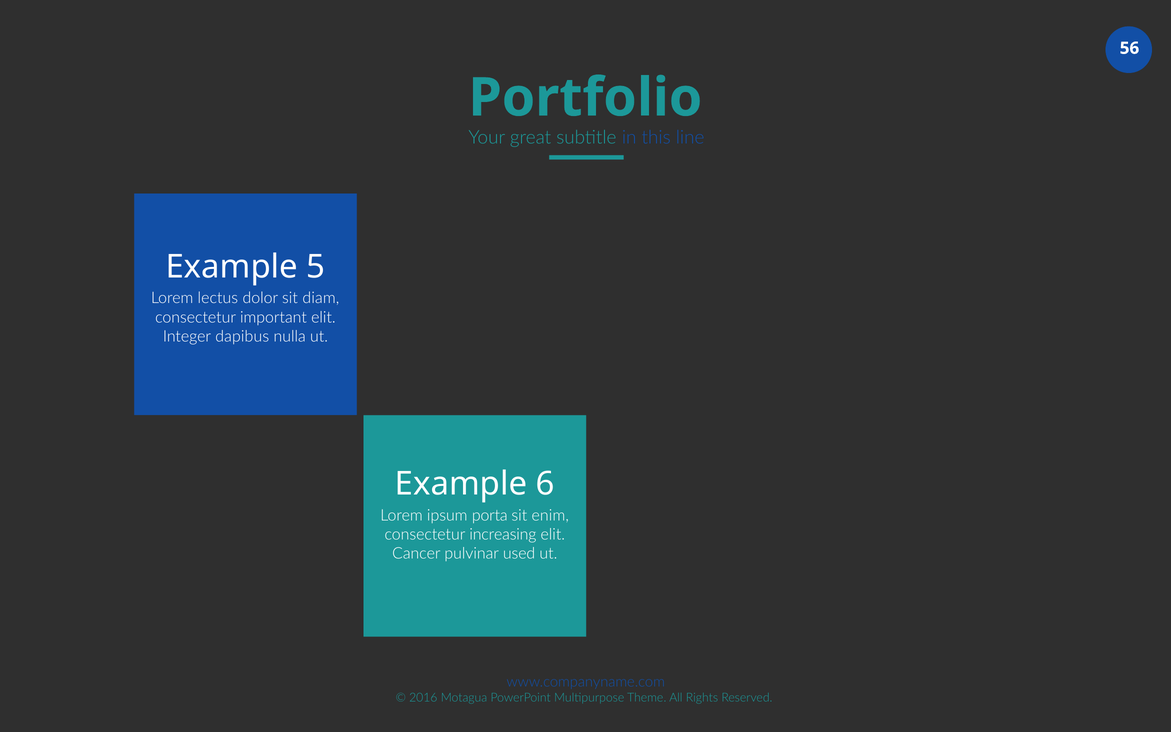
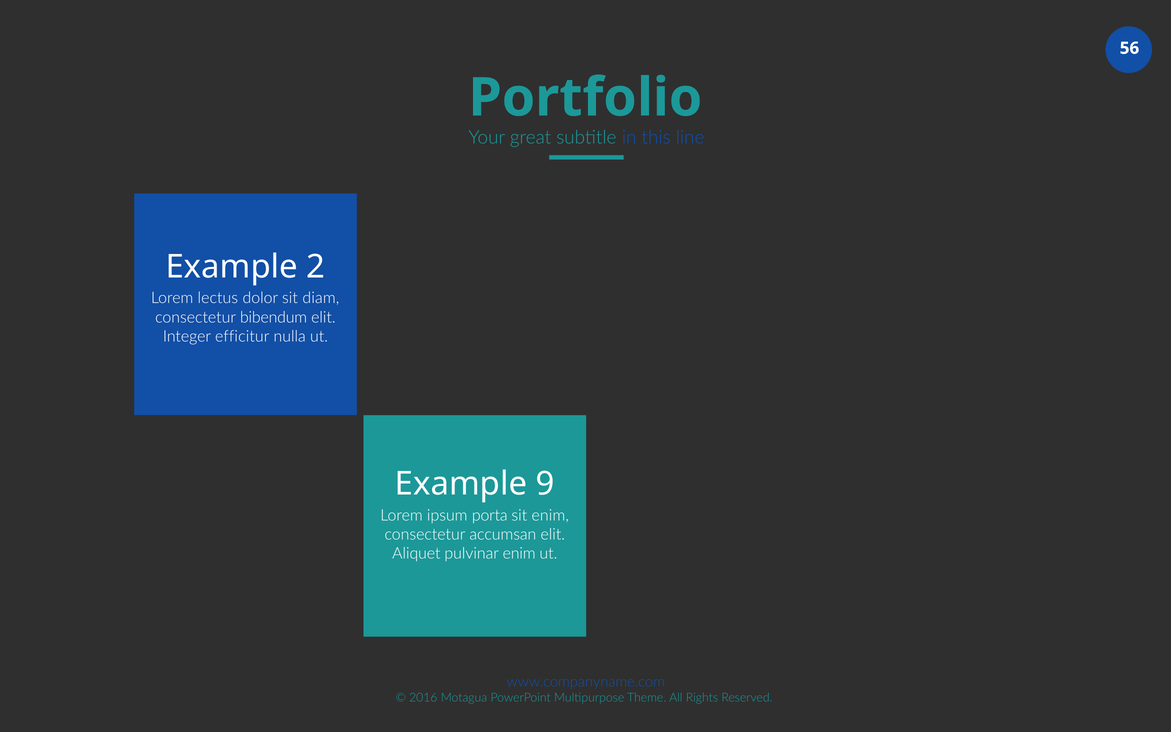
5: 5 -> 2
important: important -> bibendum
dapibus: dapibus -> efficitur
6: 6 -> 9
increasing: increasing -> accumsan
Cancer: Cancer -> Aliquet
pulvinar used: used -> enim
